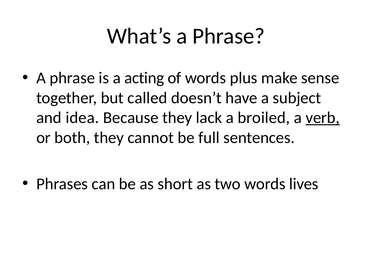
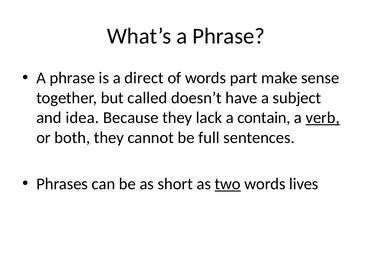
acting: acting -> direct
plus: plus -> part
broiled: broiled -> contain
two underline: none -> present
